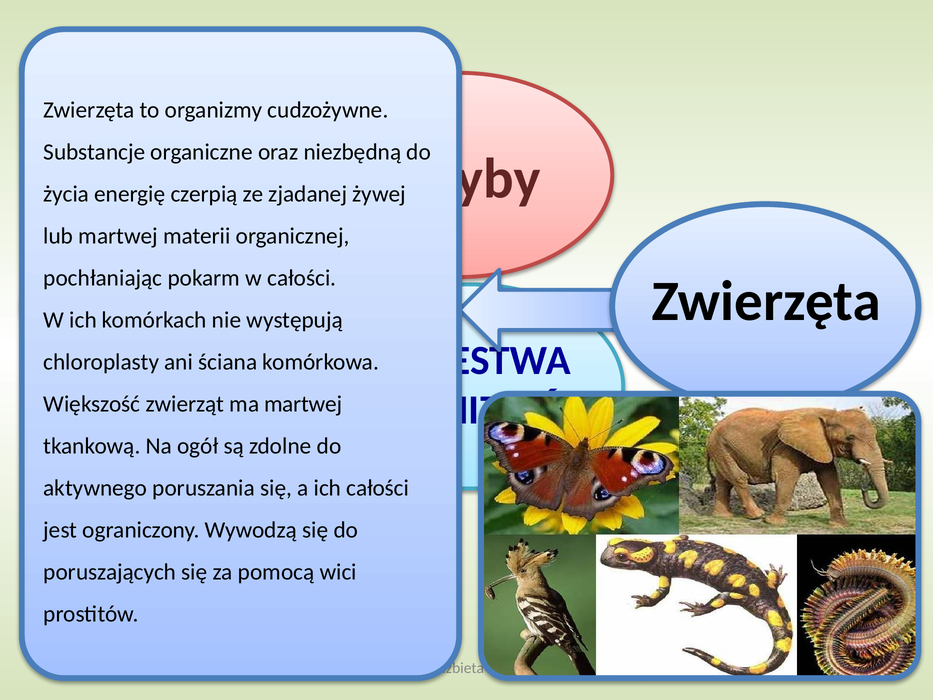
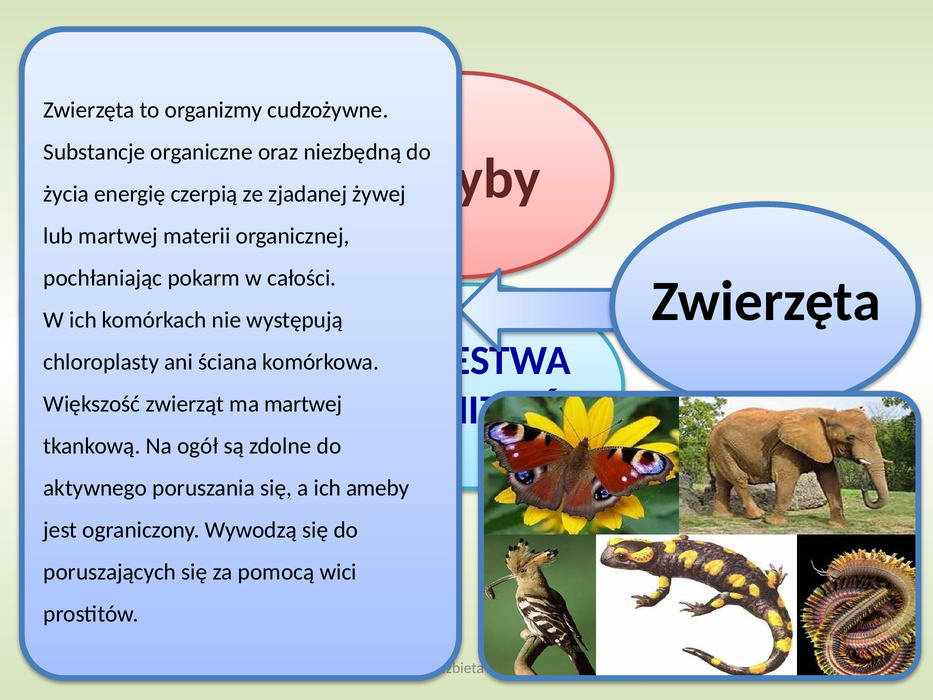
ich całości: całości -> ameby
